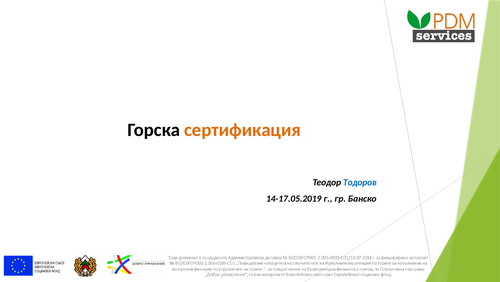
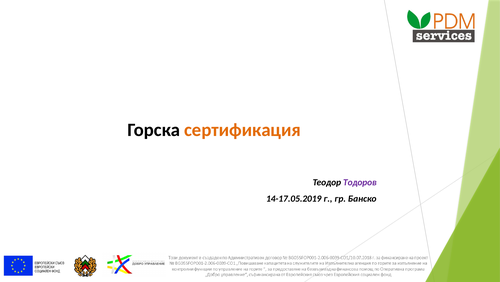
Тодоров colour: blue -> purple
